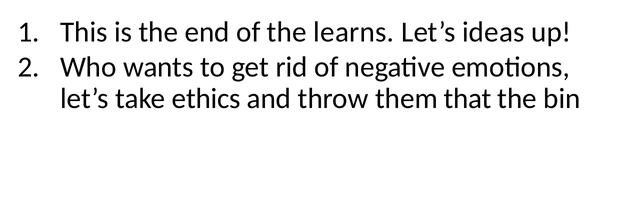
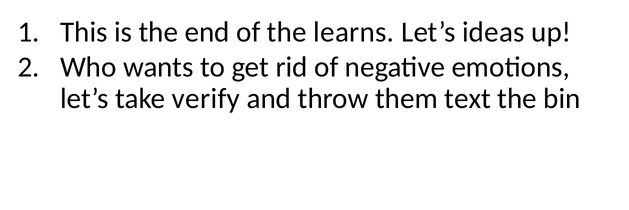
ethics: ethics -> verify
that: that -> text
